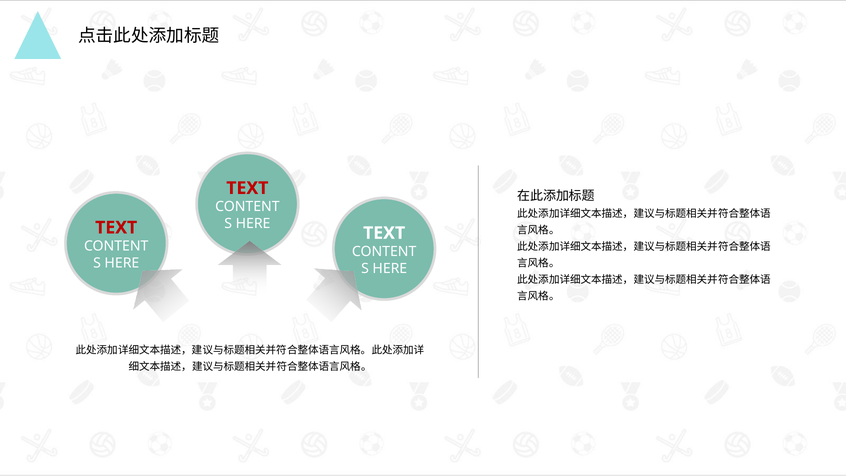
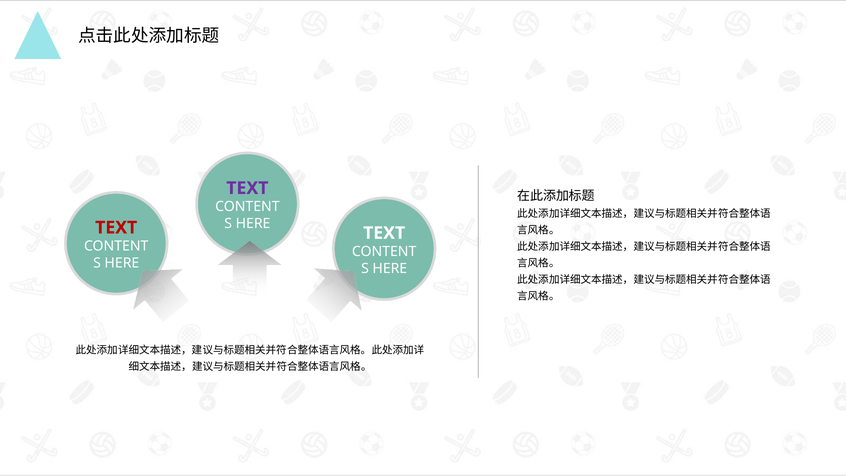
TEXT at (247, 188) colour: red -> purple
